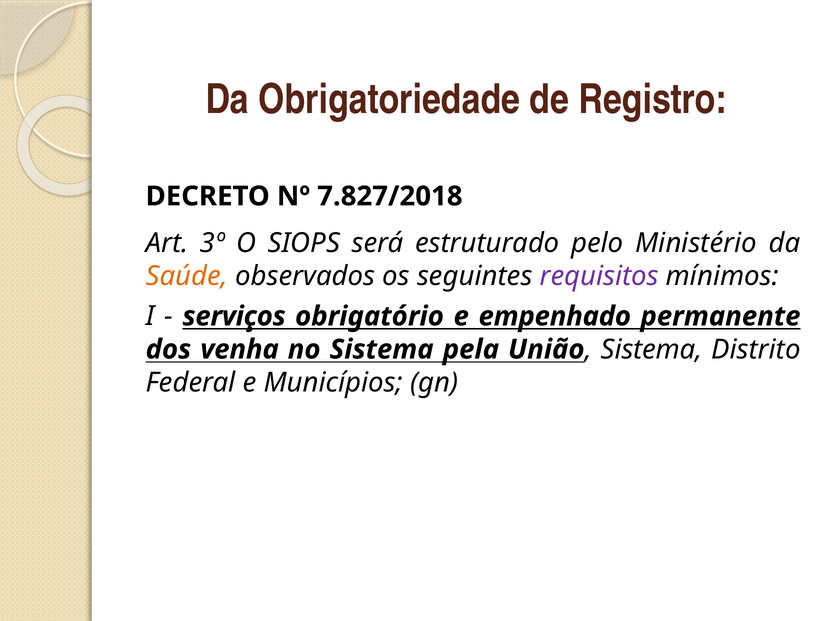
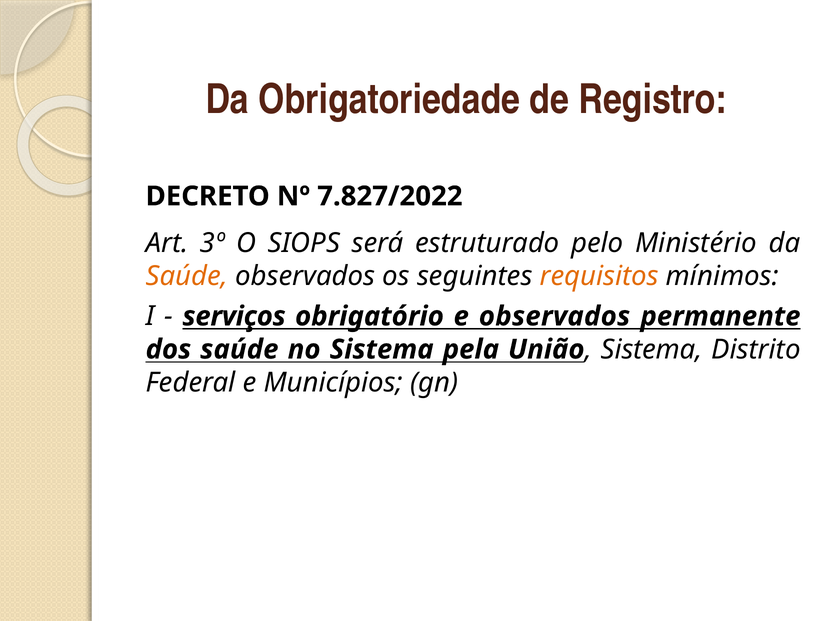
7.827/2018: 7.827/2018 -> 7.827/2022
requisitos colour: purple -> orange
e empenhado: empenhado -> observados
dos venha: venha -> saúde
